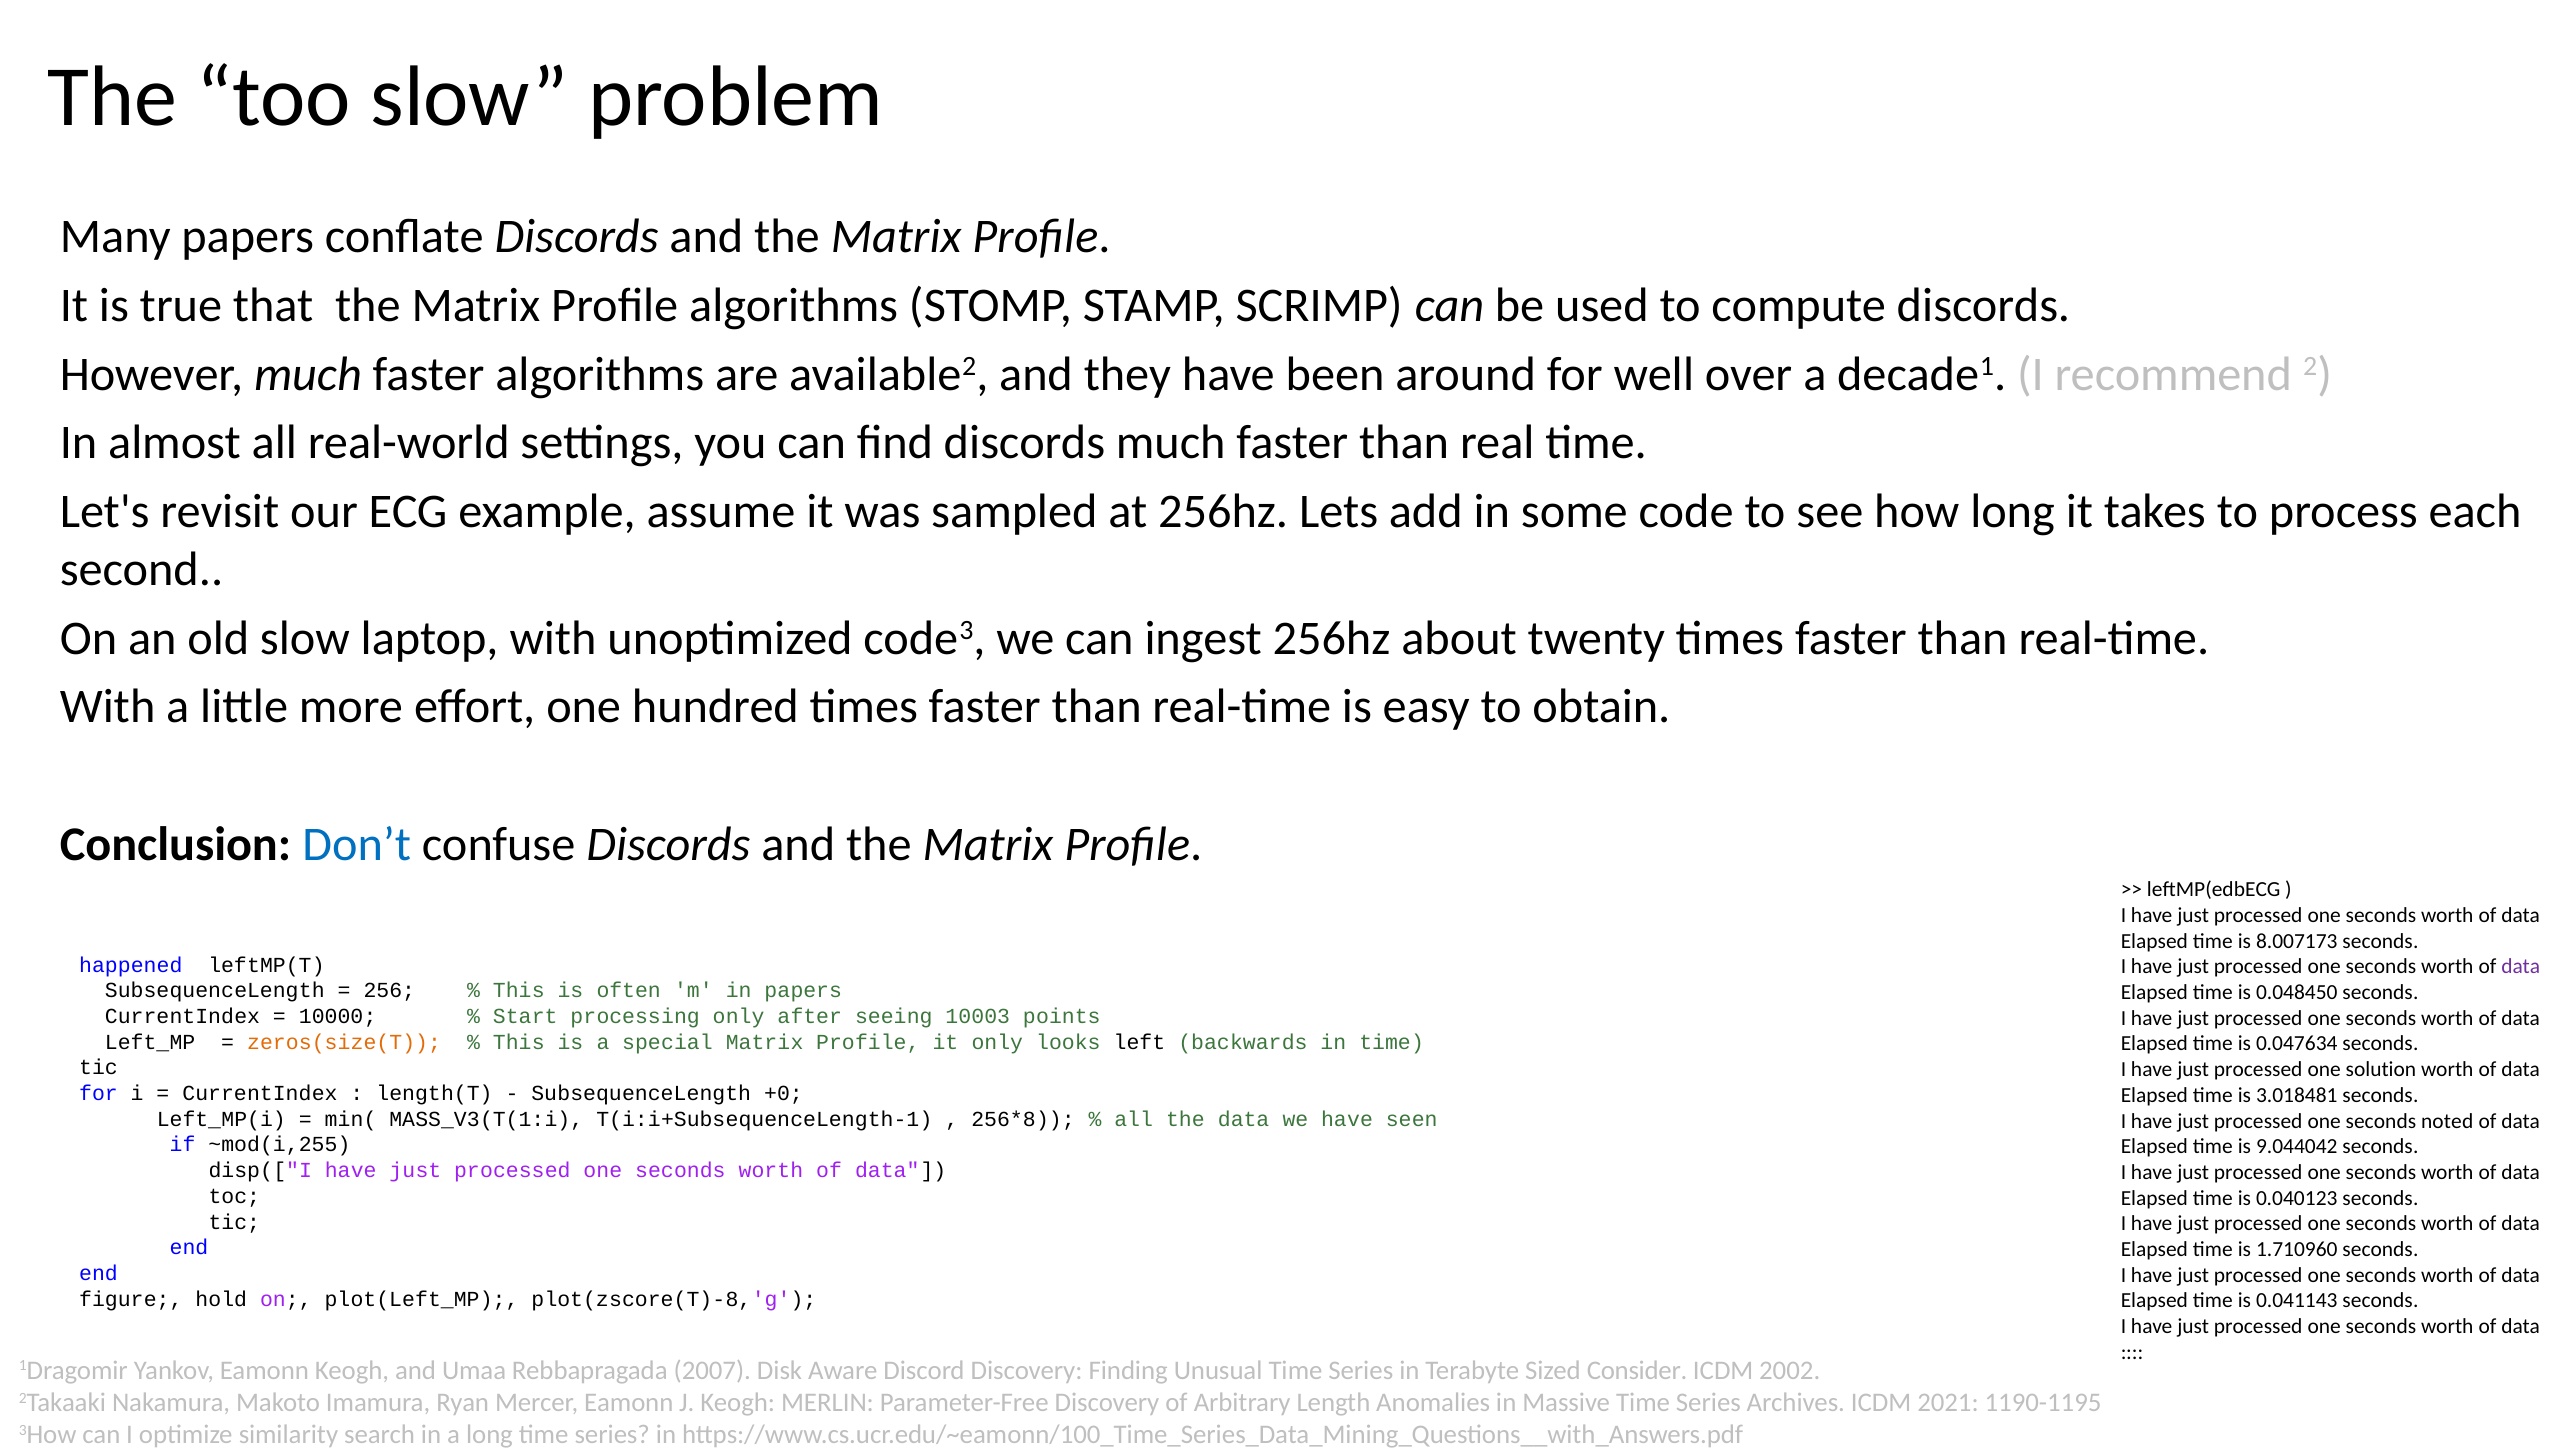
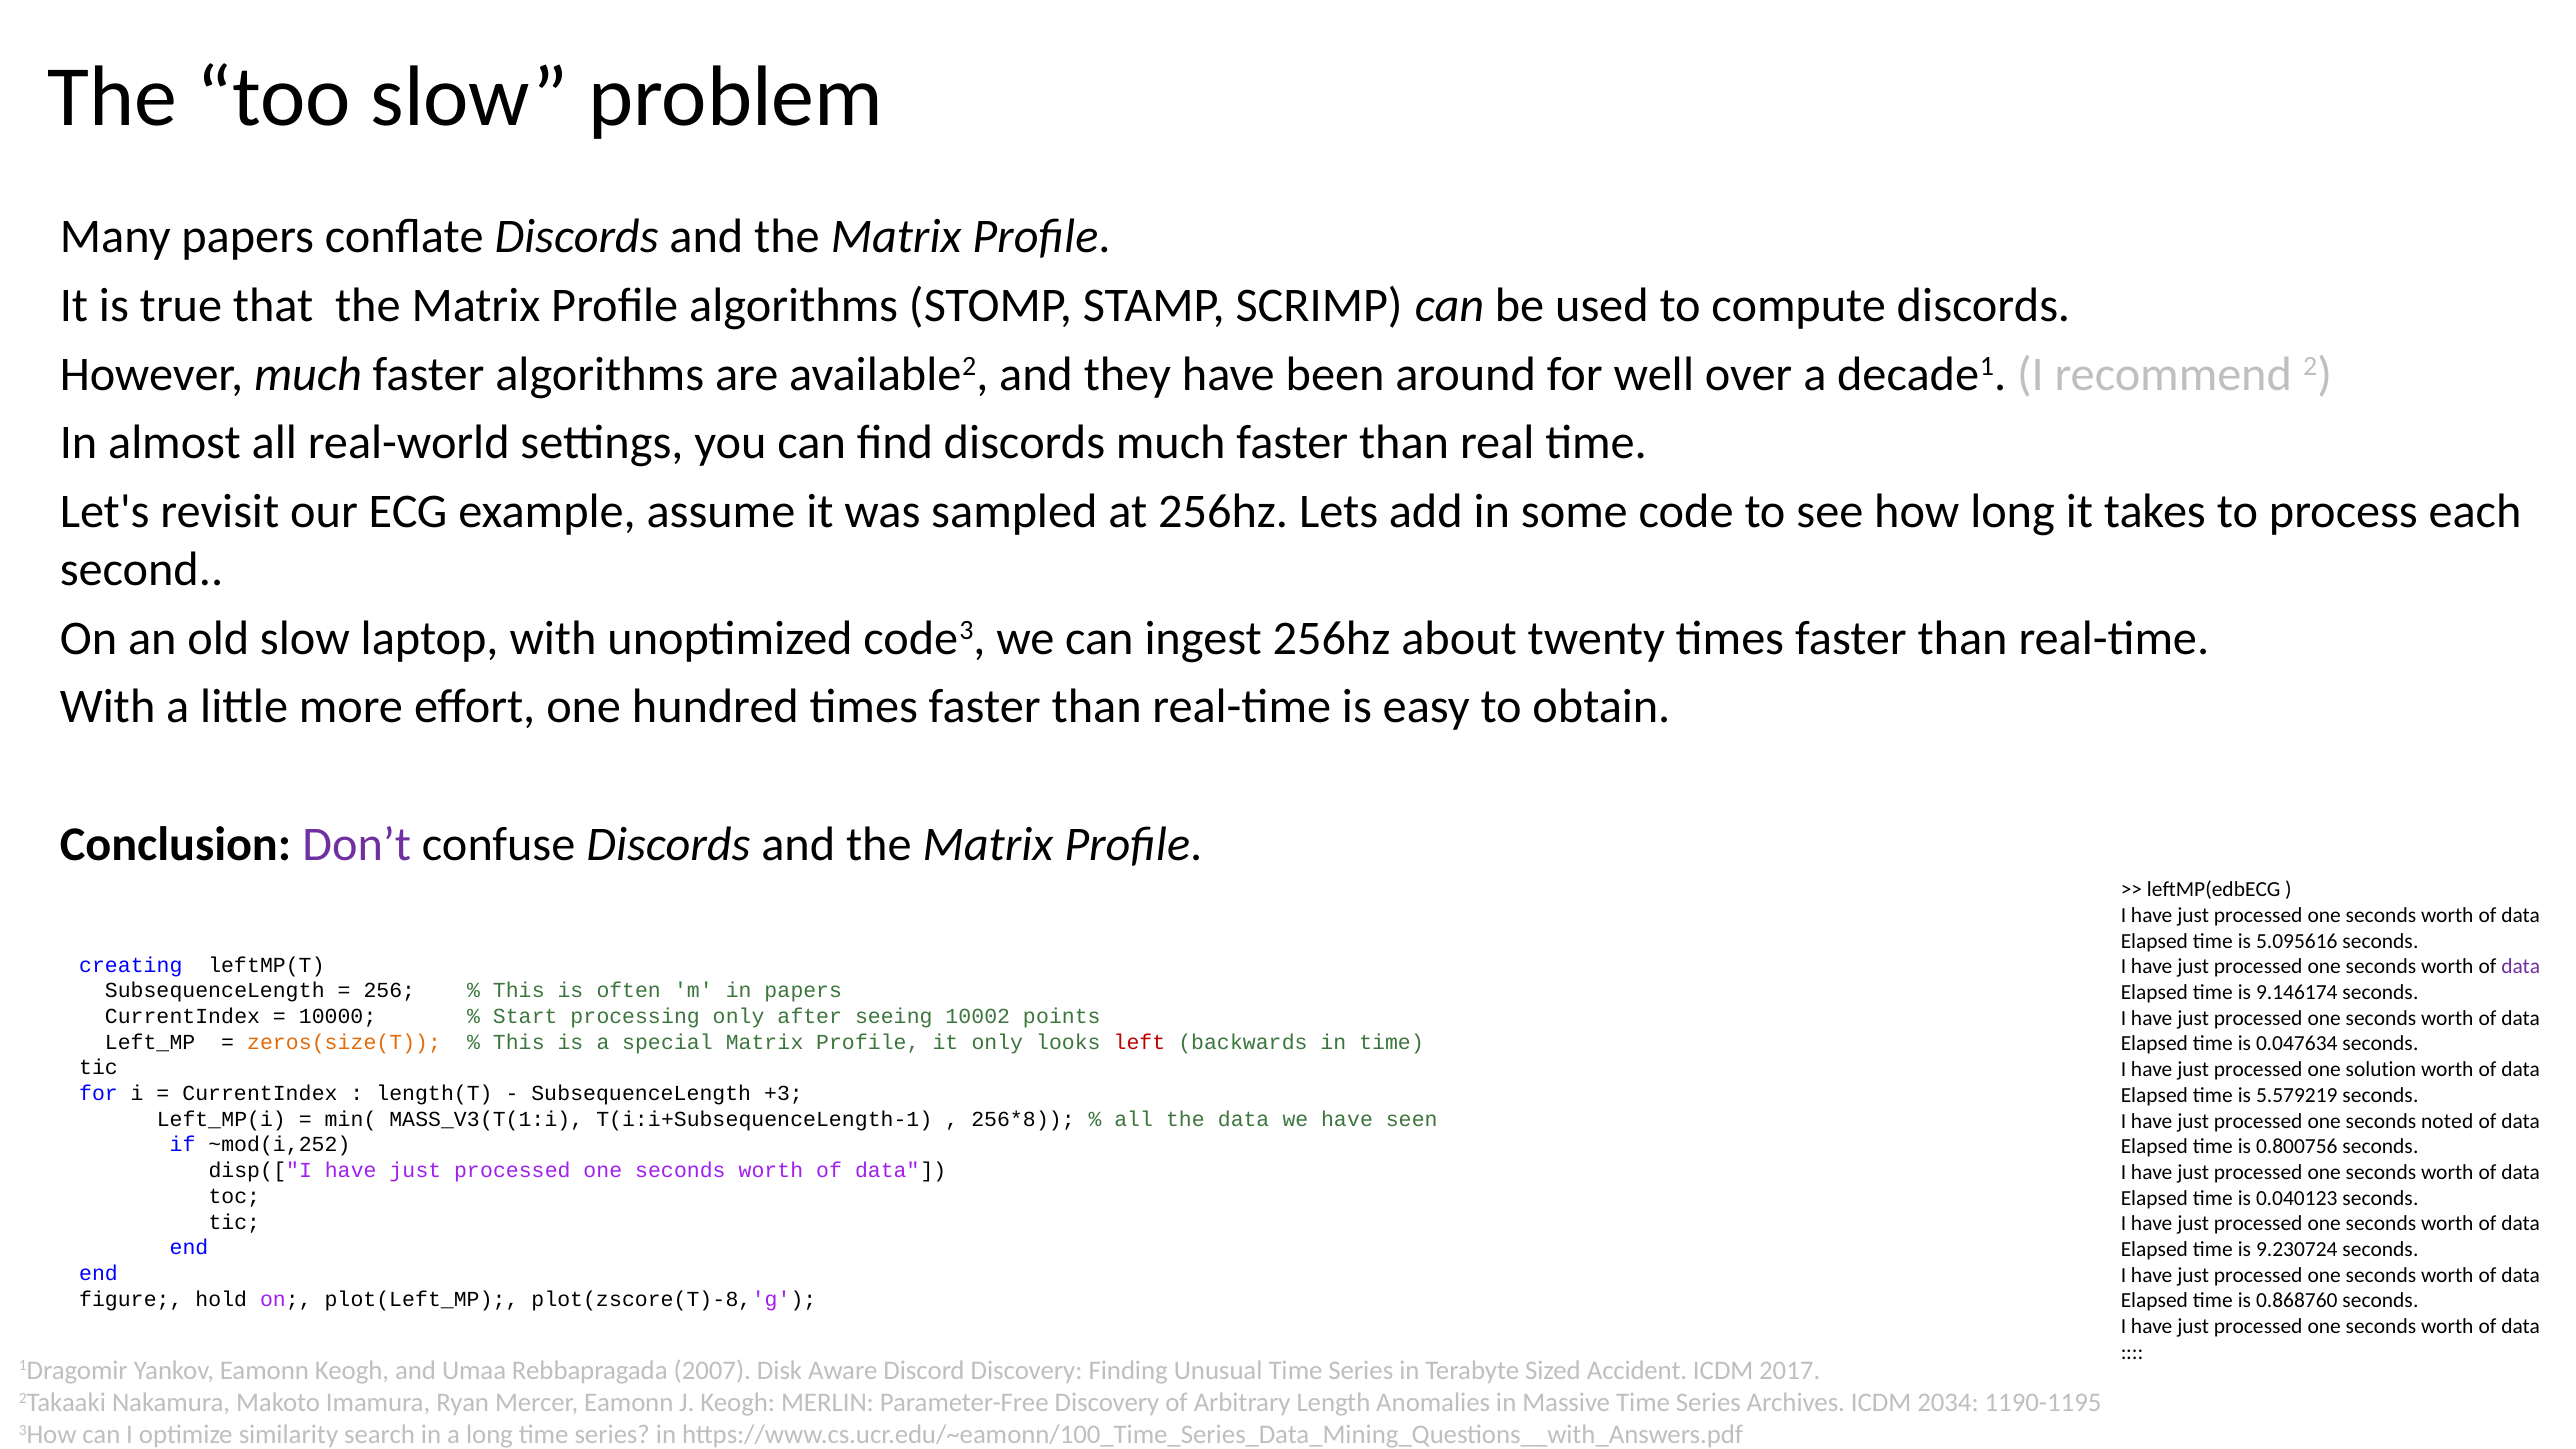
Don’t colour: blue -> purple
8.007173: 8.007173 -> 5.095616
happened: happened -> creating
0.048450: 0.048450 -> 9.146174
10003: 10003 -> 10002
left colour: black -> red
+0: +0 -> +3
3.018481: 3.018481 -> 5.579219
~mod(i,255: ~mod(i,255 -> ~mod(i,252
9.044042: 9.044042 -> 0.800756
1.710960: 1.710960 -> 9.230724
0.041143: 0.041143 -> 0.868760
Consider: Consider -> Accident
2002: 2002 -> 2017
2021: 2021 -> 2034
